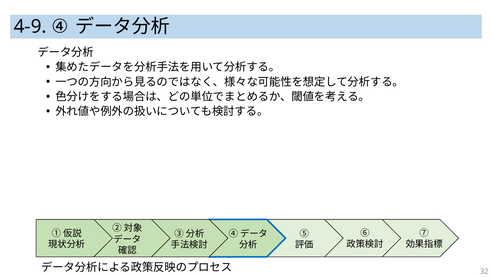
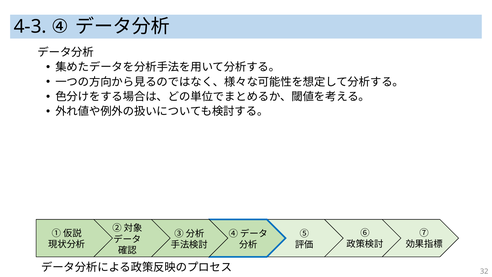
4-9: 4-9 -> 4-3
